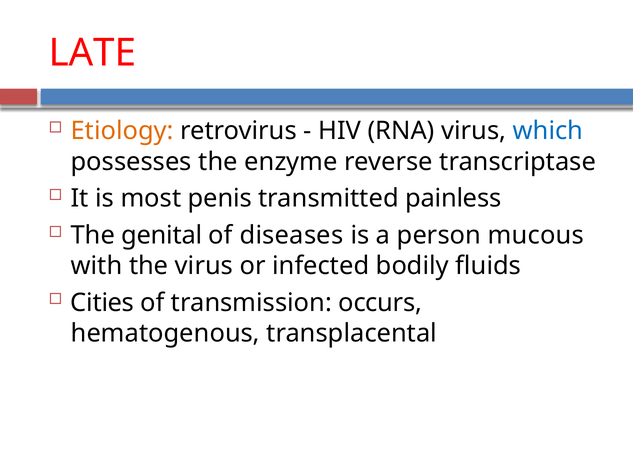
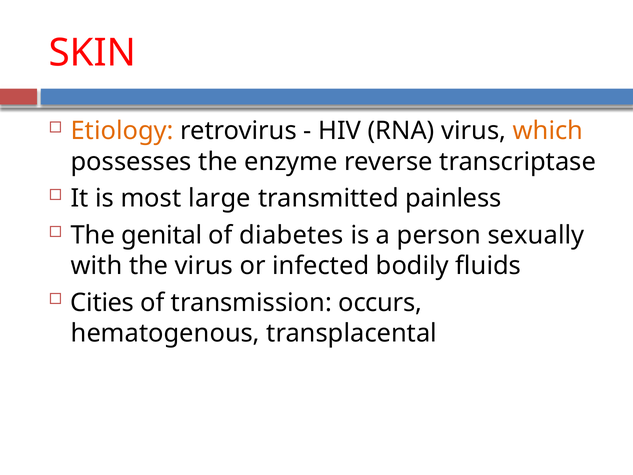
LATE: LATE -> SKIN
which colour: blue -> orange
penis: penis -> large
diseases: diseases -> diabetes
mucous: mucous -> sexually
